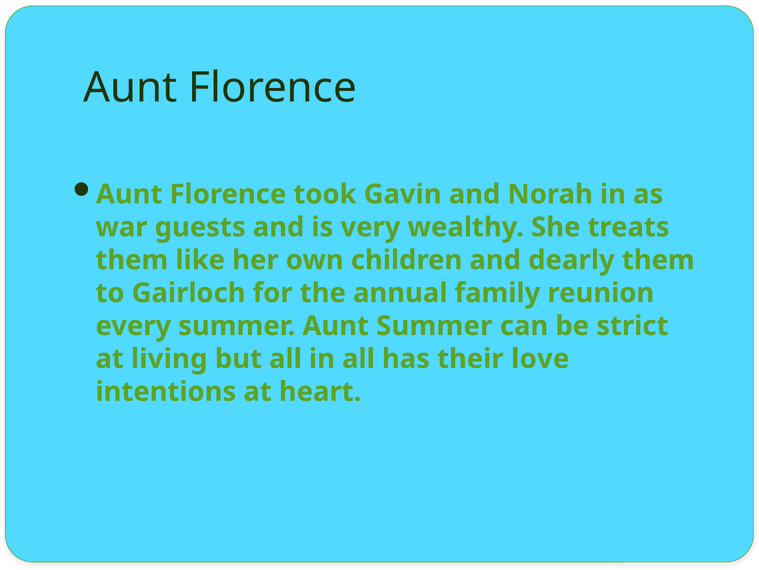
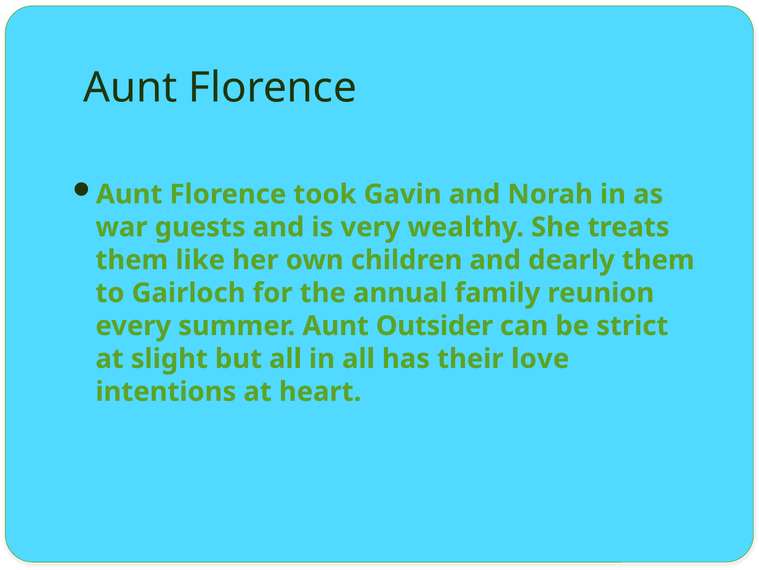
Aunt Summer: Summer -> Outsider
living: living -> slight
